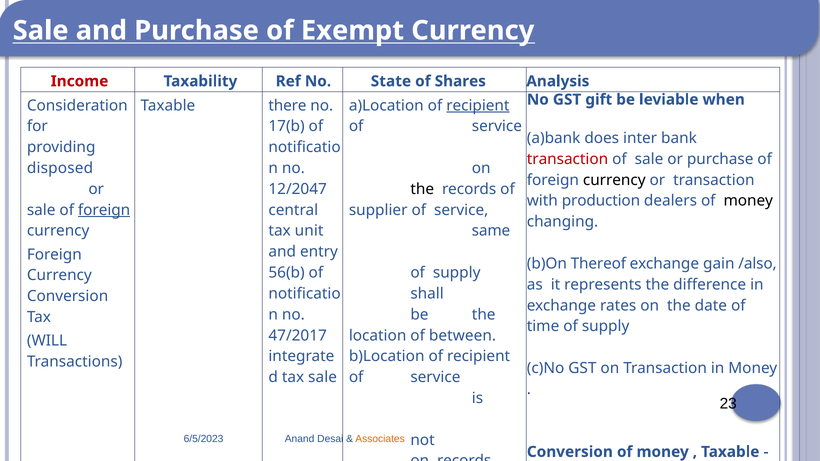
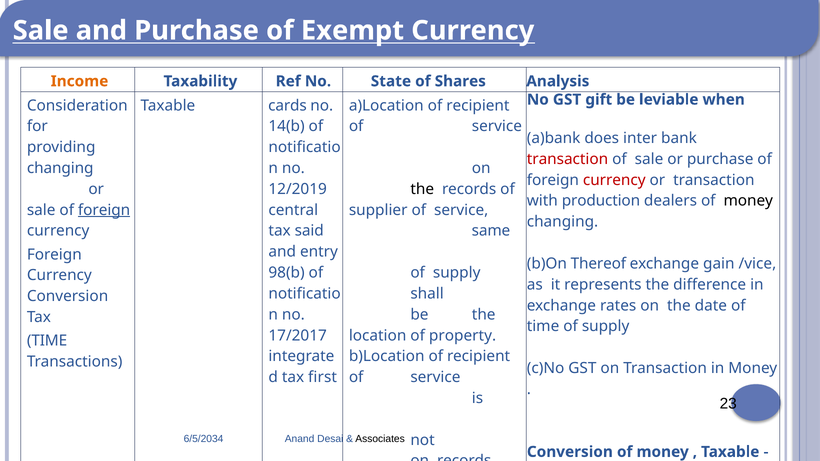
Income colour: red -> orange
there: there -> cards
recipient at (478, 106) underline: present -> none
17(b: 17(b -> 14(b
disposed at (60, 168): disposed -> changing
currency at (614, 180) colour: black -> red
12/2047: 12/2047 -> 12/2019
unit: unit -> said
/also: /also -> /vice
56(b: 56(b -> 98(b
47/2017: 47/2017 -> 17/2017
between: between -> property
WILL at (47, 341): WILL -> TIME
tax sale: sale -> first
6/5/2023: 6/5/2023 -> 6/5/2034
Associates colour: orange -> black
